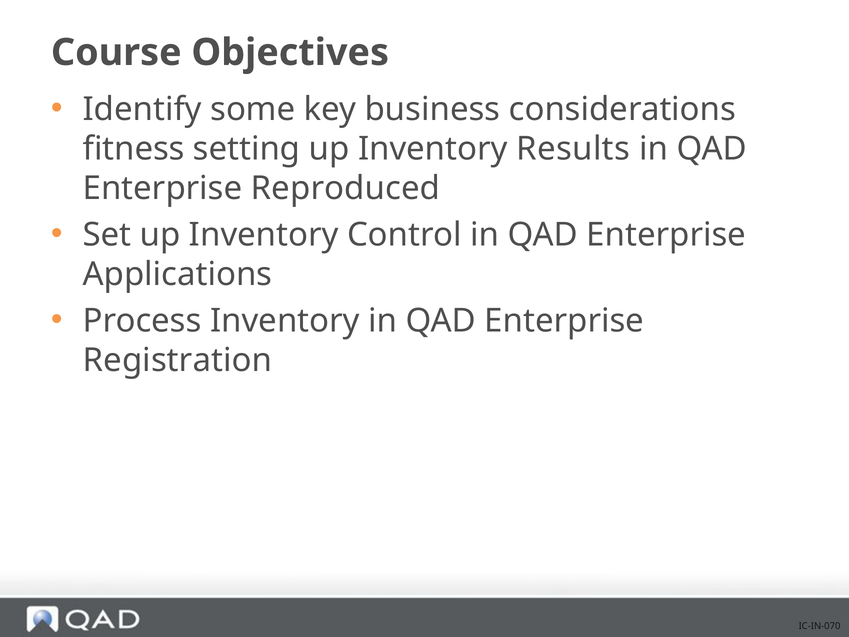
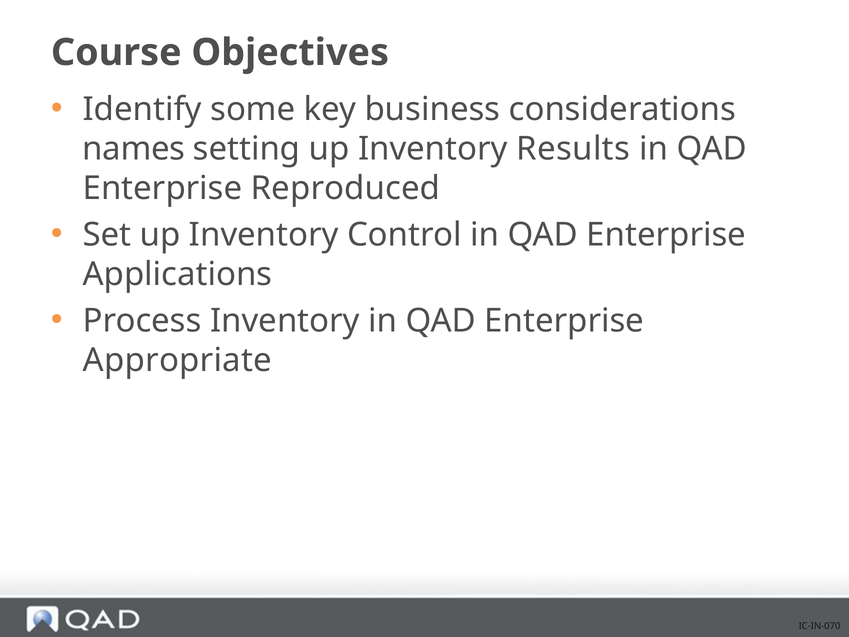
fitness: fitness -> names
Registration: Registration -> Appropriate
